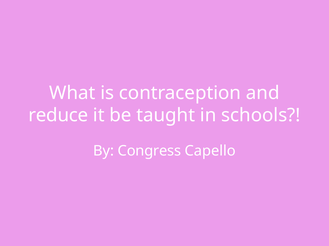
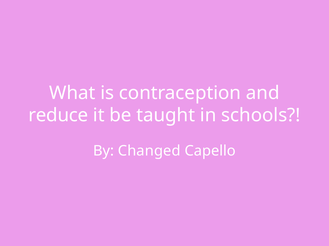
Congress: Congress -> Changed
